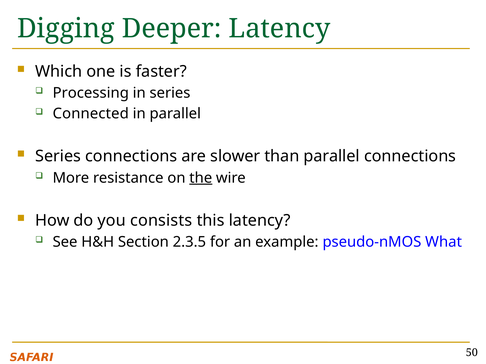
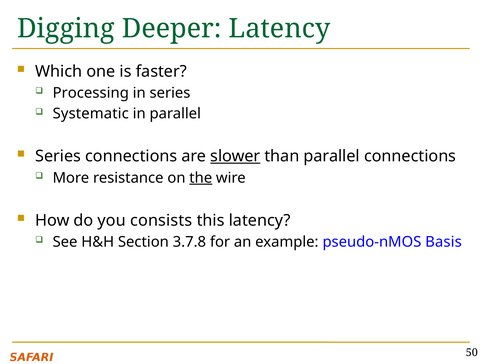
Connected: Connected -> Systematic
slower underline: none -> present
2.3.5: 2.3.5 -> 3.7.8
What: What -> Basis
